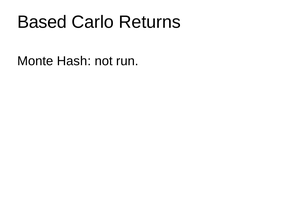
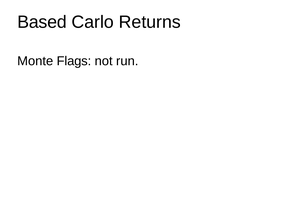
Hash: Hash -> Flags
